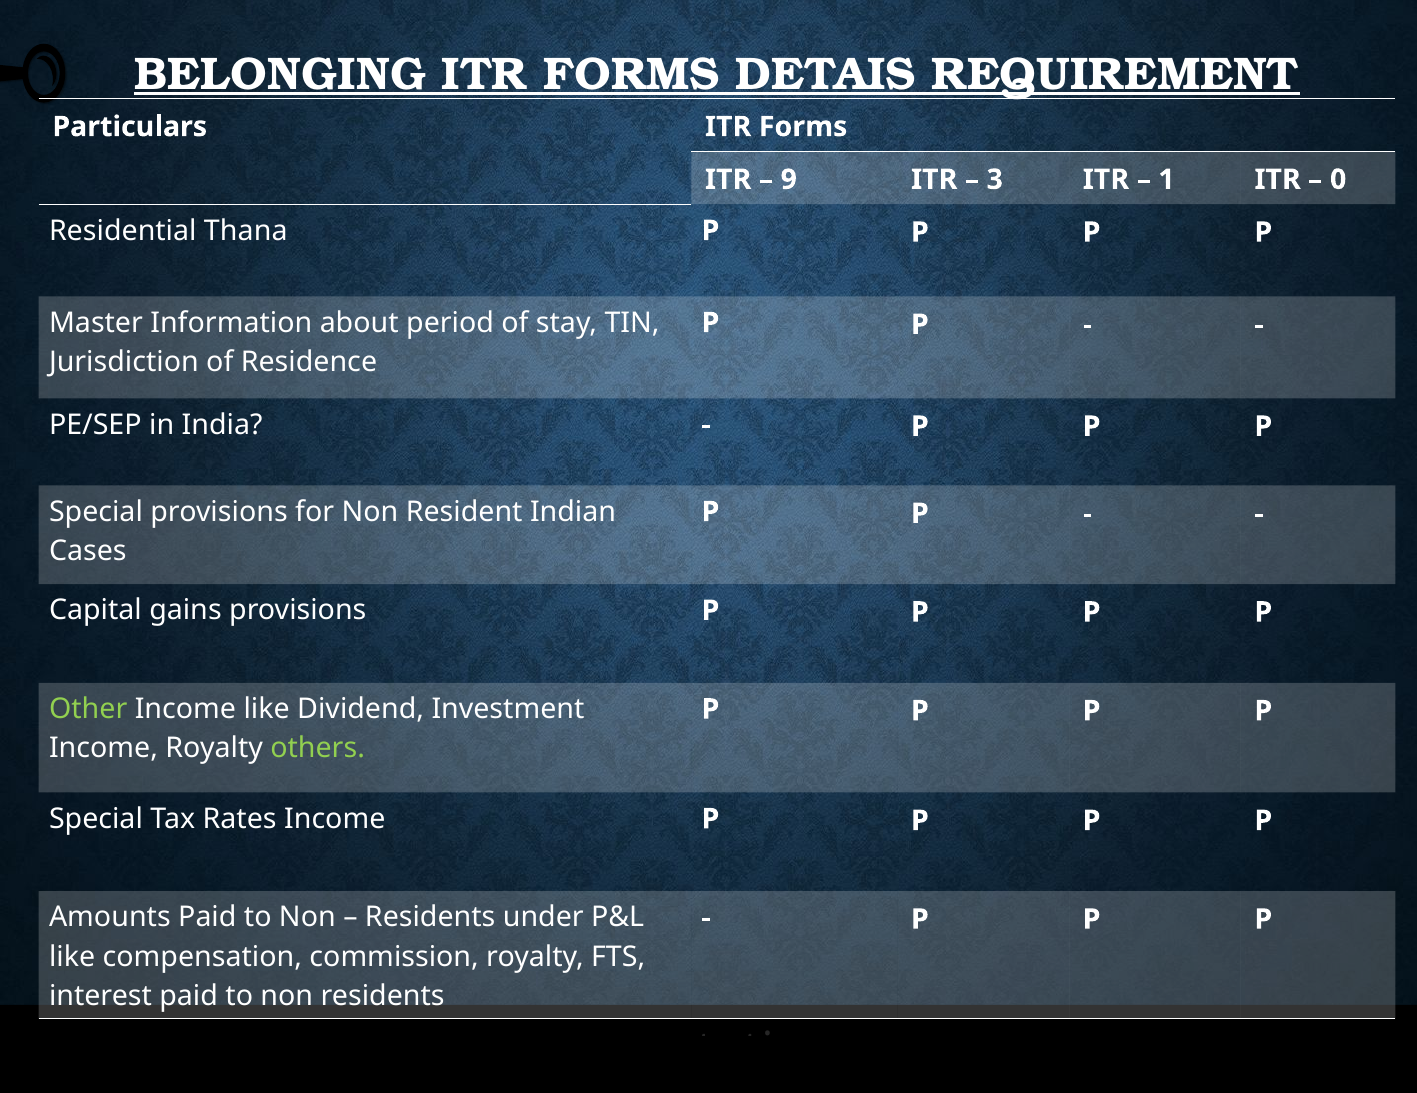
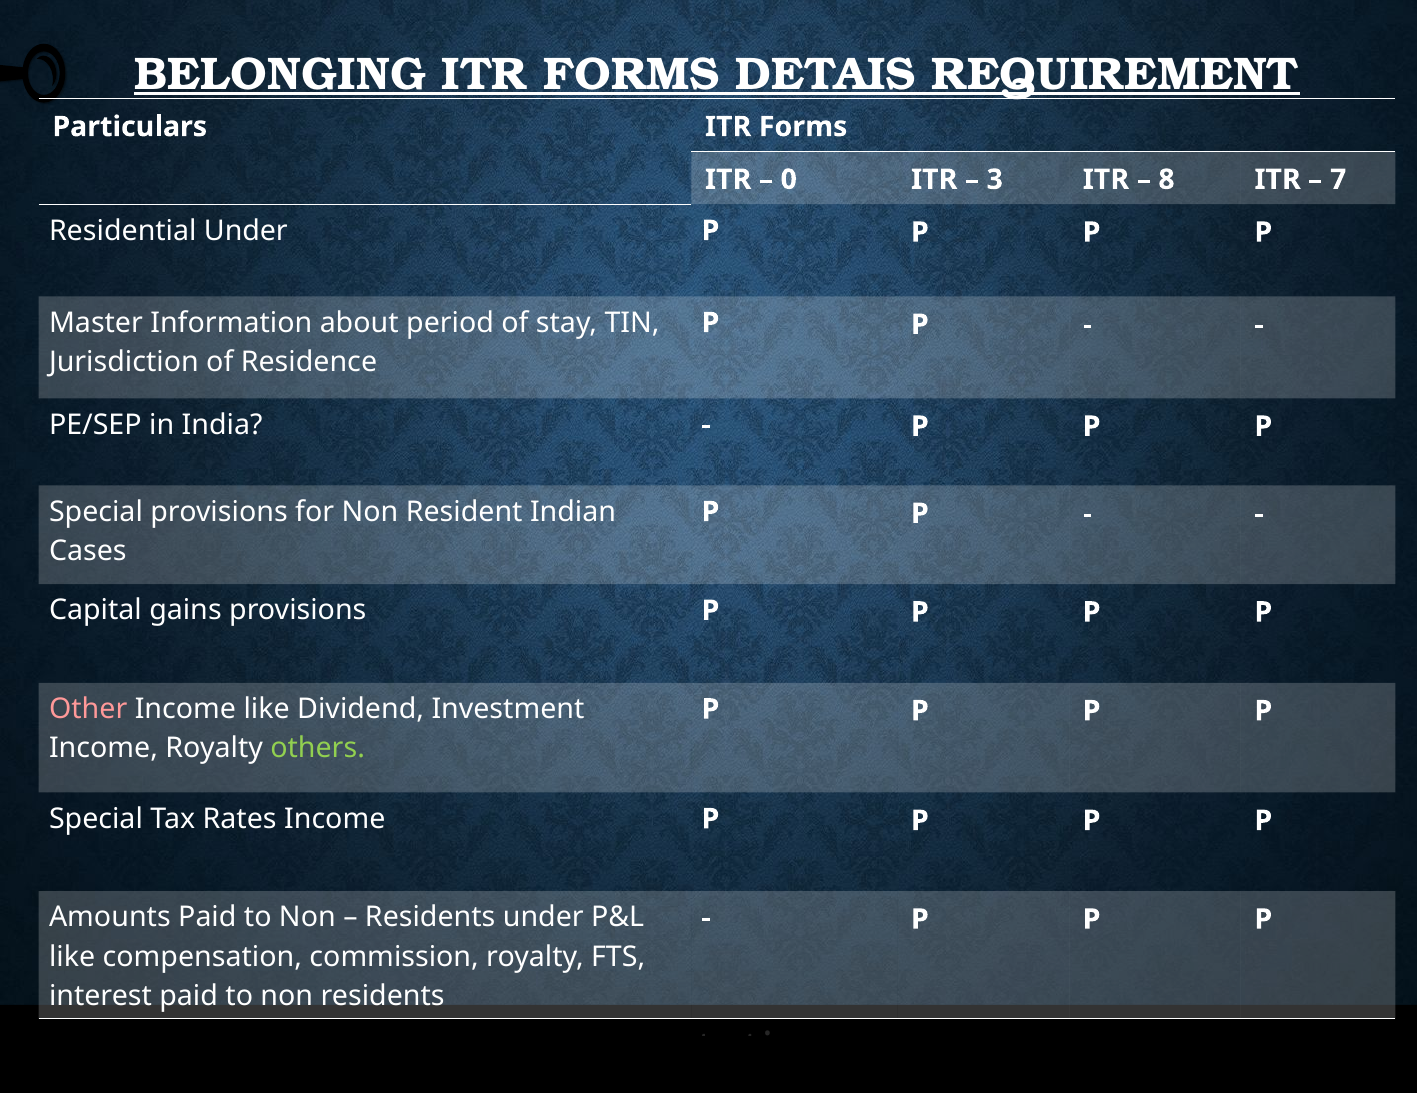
9: 9 -> 0
1: 1 -> 8
0: 0 -> 7
Residential Thana: Thana -> Under
Other colour: light green -> pink
